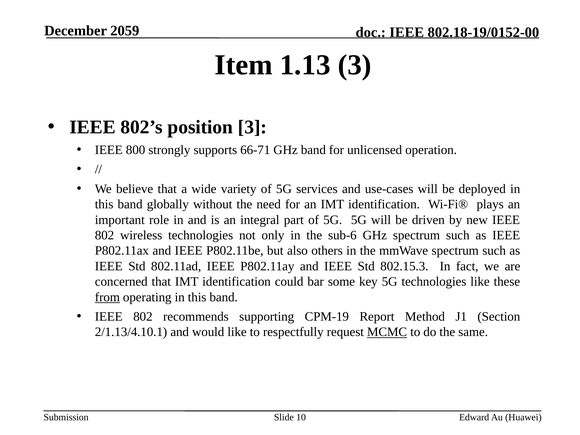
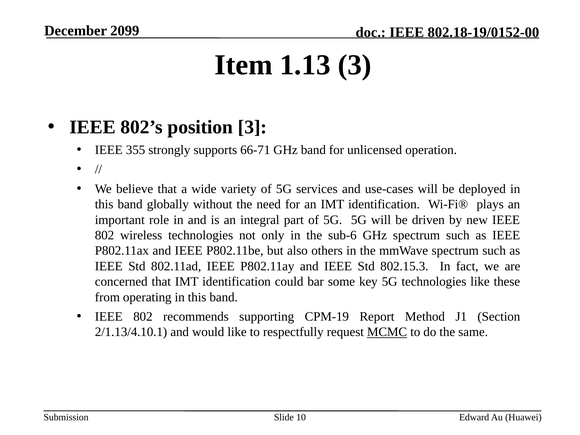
2059: 2059 -> 2099
800: 800 -> 355
from underline: present -> none
